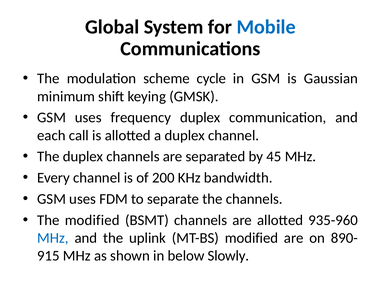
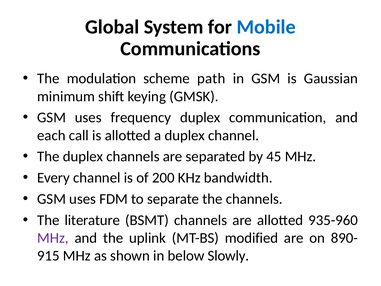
cycle: cycle -> path
The modified: modified -> literature
MHz at (53, 238) colour: blue -> purple
